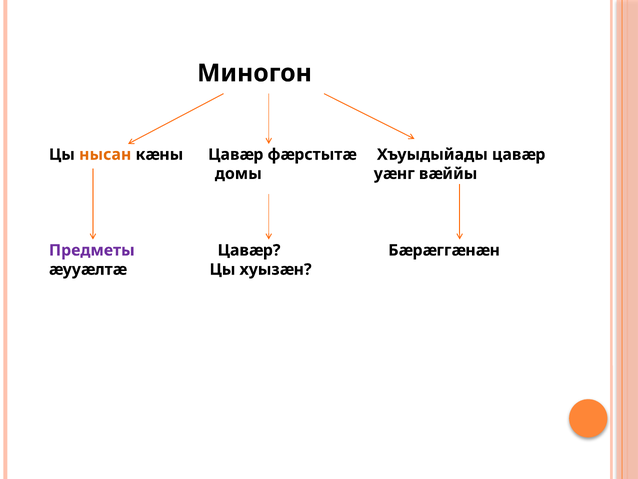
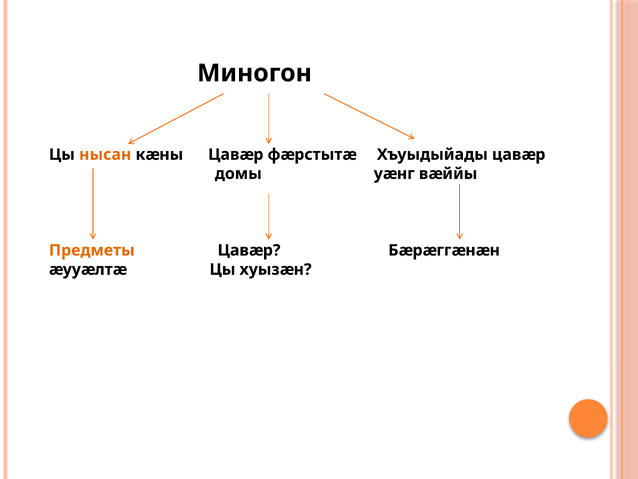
Предметы colour: purple -> orange
